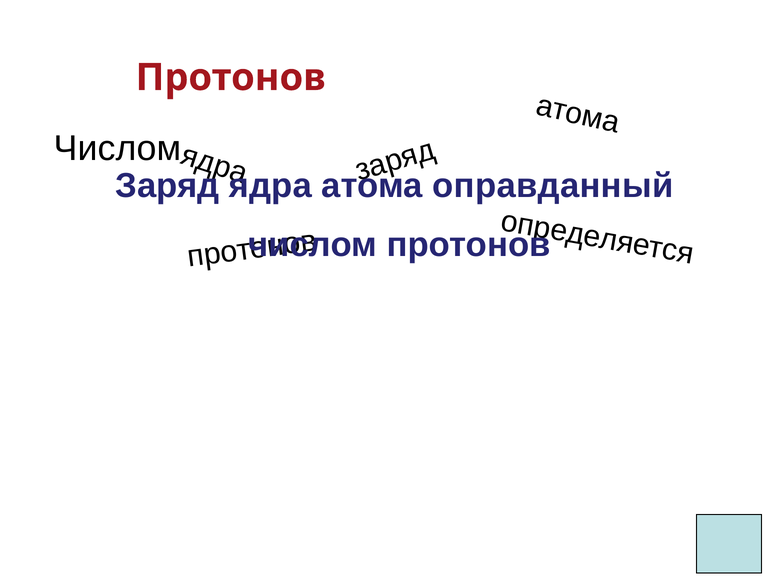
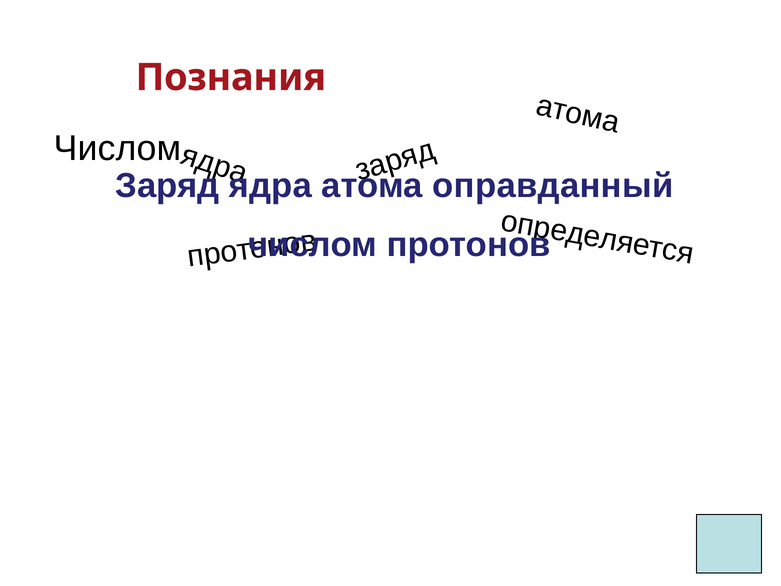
Протонов at (231, 77): Протонов -> Познания
